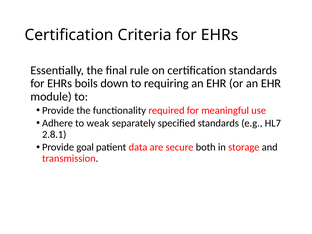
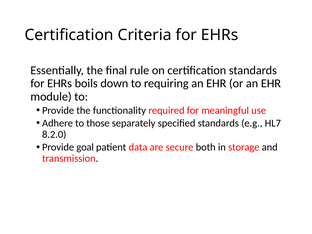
weak: weak -> those
2.8.1: 2.8.1 -> 8.2.0
